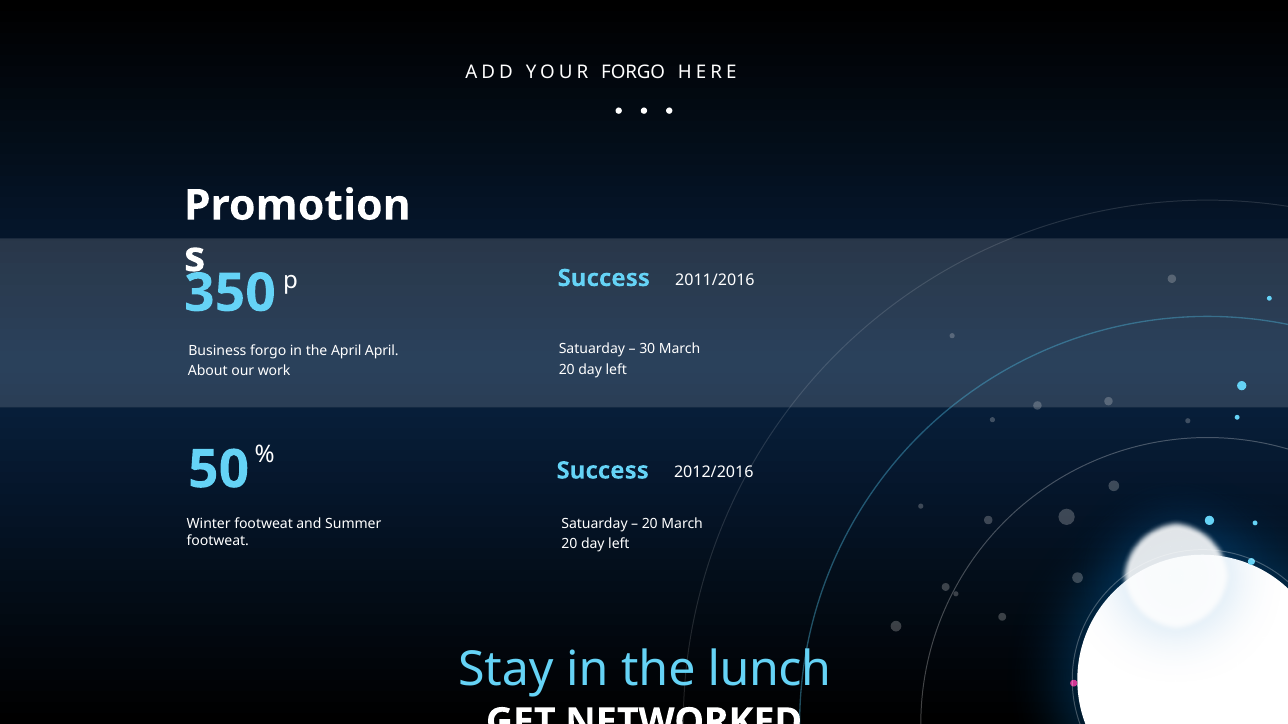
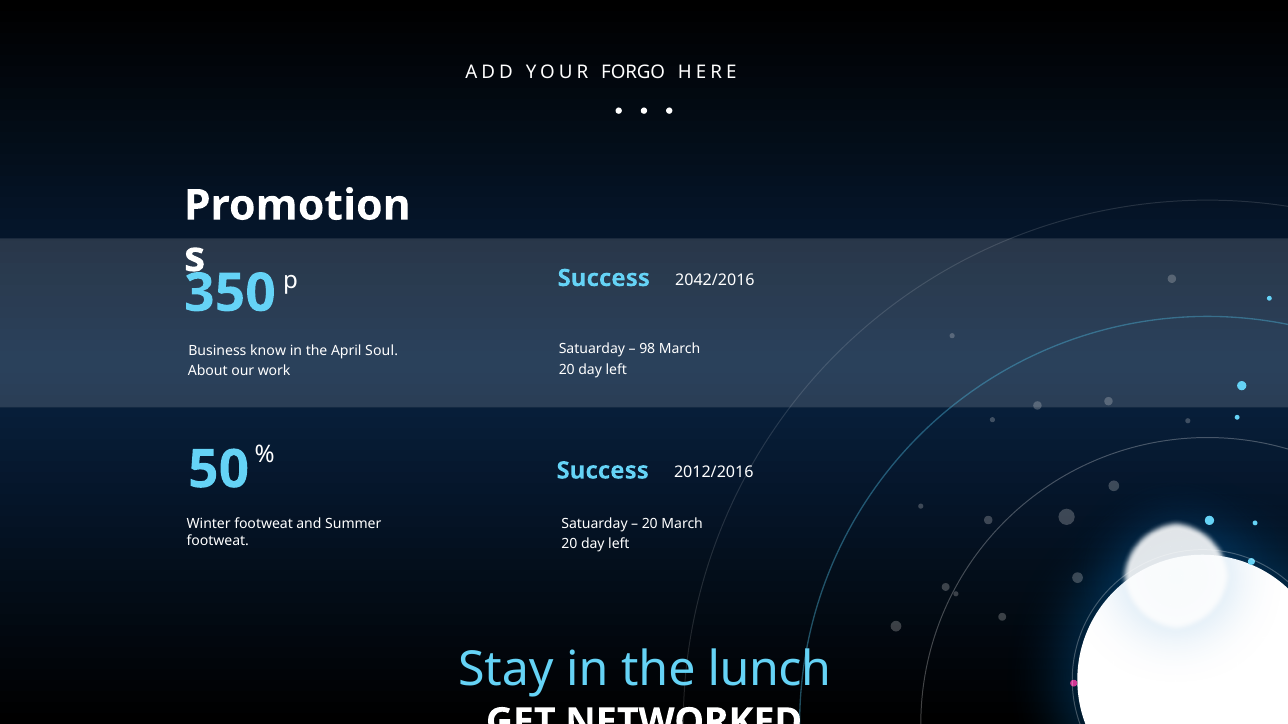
2011/2016: 2011/2016 -> 2042/2016
30: 30 -> 98
Business forgo: forgo -> know
April April: April -> Soul
